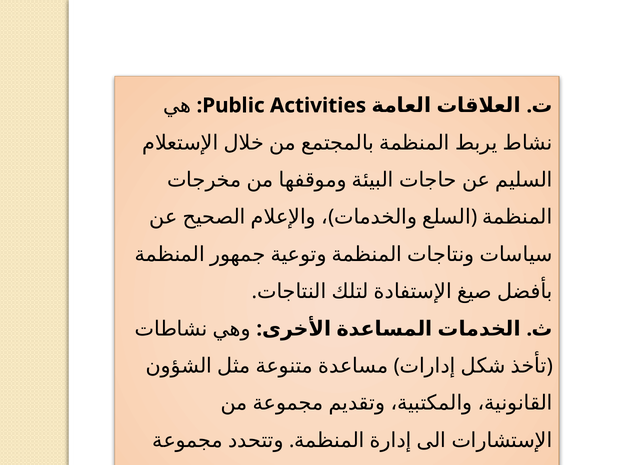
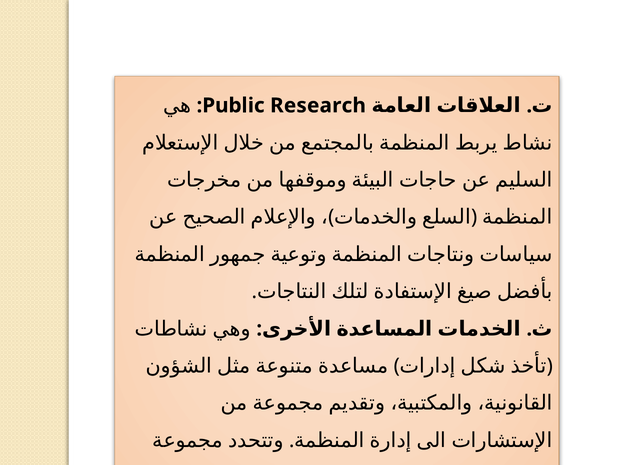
Activities: Activities -> Research
